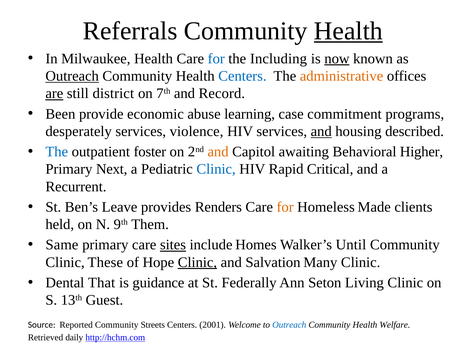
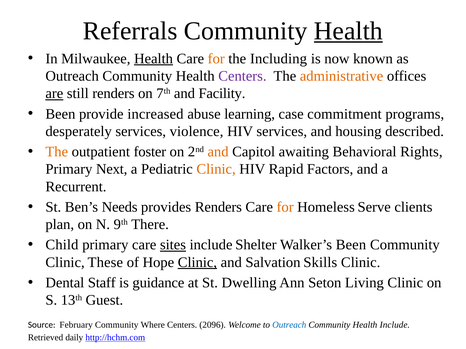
Health at (154, 59) underline: none -> present
for at (216, 59) colour: blue -> orange
now underline: present -> none
Outreach at (72, 76) underline: present -> none
Centers at (242, 76) colour: blue -> purple
still district: district -> renders
Record: Record -> Facility
economic: economic -> increased
and at (321, 132) underline: present -> none
The at (57, 152) colour: blue -> orange
Higher: Higher -> Rights
Clinic at (216, 169) colour: blue -> orange
Critical: Critical -> Factors
Leave: Leave -> Needs
Made: Made -> Serve
held: held -> plan
Them: Them -> There
Same: Same -> Child
Homes: Homes -> Shelter
Walker’s Until: Until -> Been
Many: Many -> Skills
That: That -> Staff
Federally: Federally -> Dwelling
Reported: Reported -> February
Streets: Streets -> Where
2001: 2001 -> 2096
Health Welfare: Welfare -> Include
